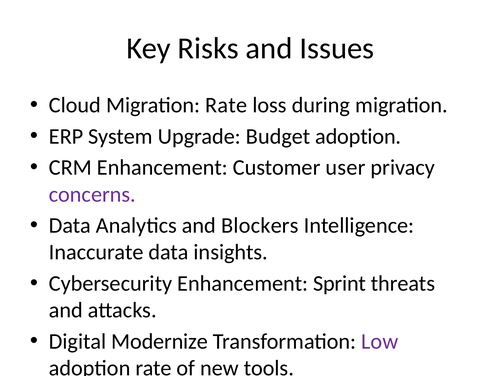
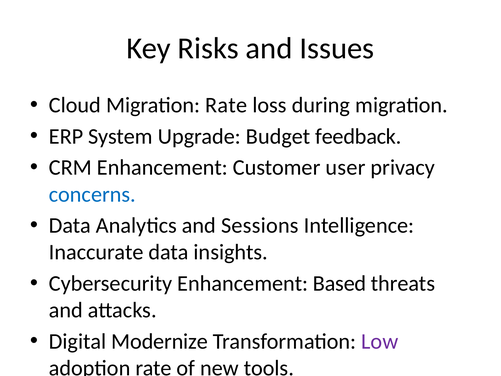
Budget adoption: adoption -> feedback
concerns colour: purple -> blue
Blockers: Blockers -> Sessions
Sprint: Sprint -> Based
